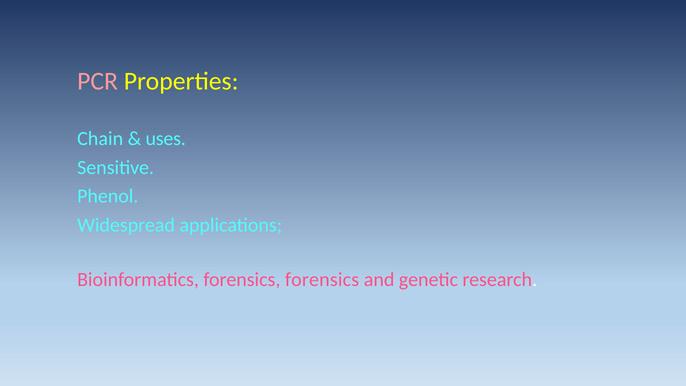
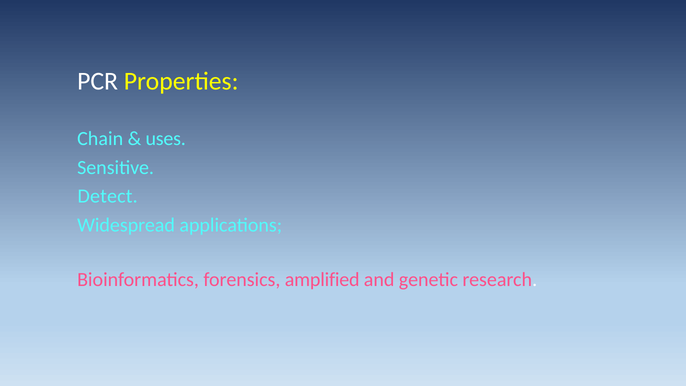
PCR colour: pink -> white
Phenol: Phenol -> Detect
forensics forensics: forensics -> amplified
